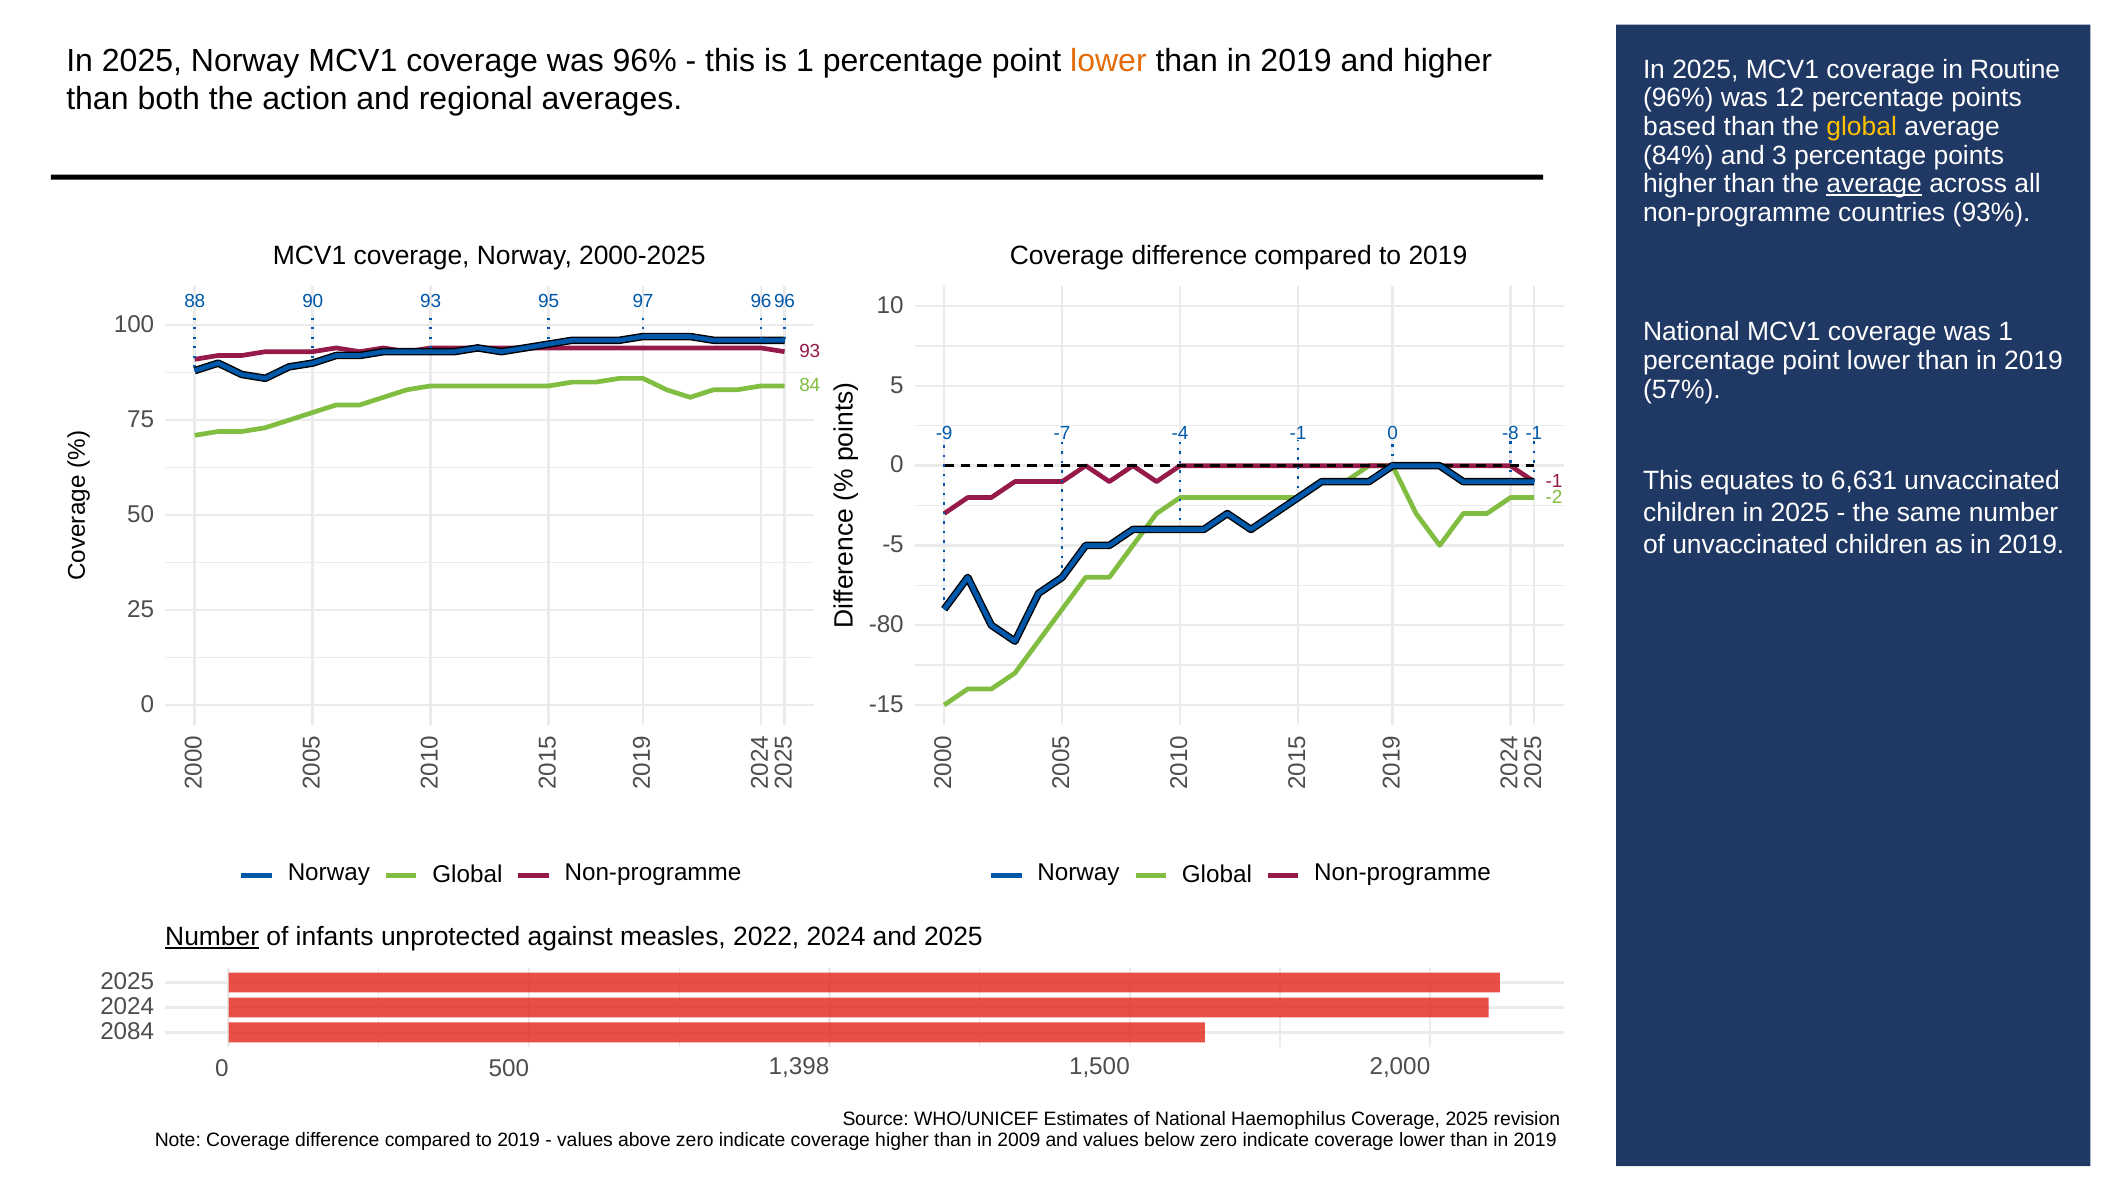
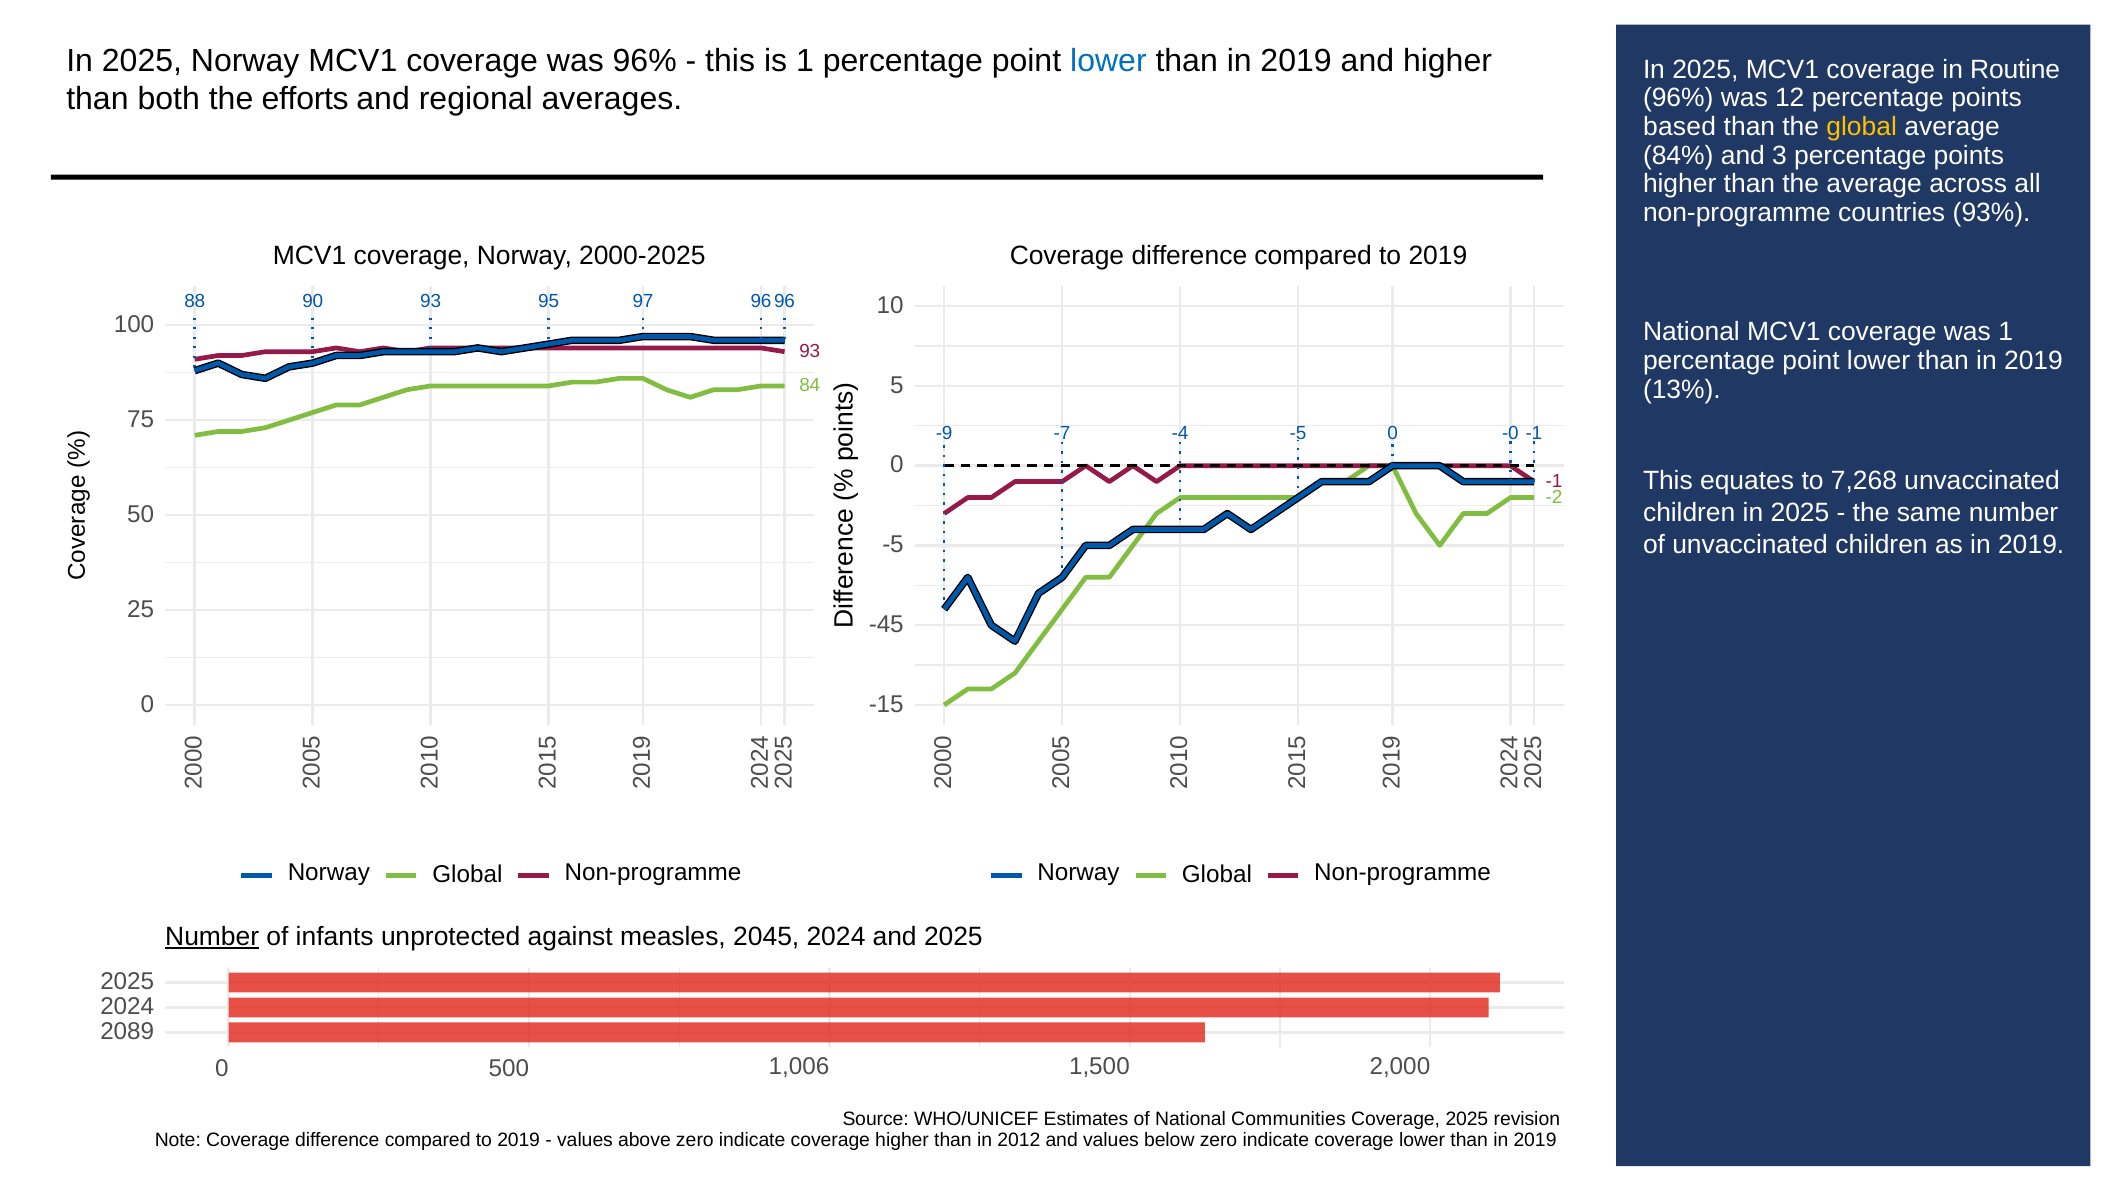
lower at (1108, 61) colour: orange -> blue
action: action -> efforts
average at (1874, 184) underline: present -> none
57%: 57% -> 13%
-4 -1: -1 -> -5
-8: -8 -> -0
6,631: 6,631 -> 7,268
-80: -80 -> -45
2022: 2022 -> 2045
2084: 2084 -> 2089
1,398: 1,398 -> 1,006
Haemophilus: Haemophilus -> Communities
2009: 2009 -> 2012
